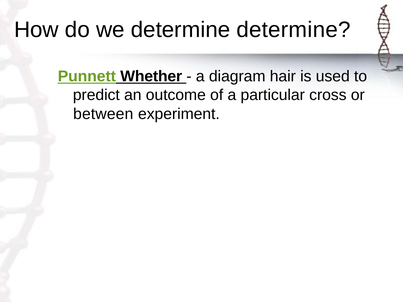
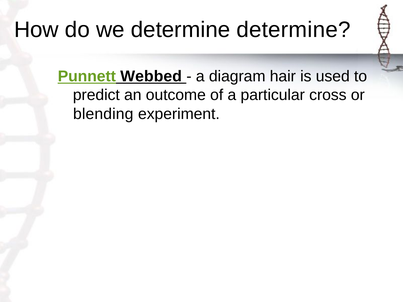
Whether: Whether -> Webbed
between: between -> blending
